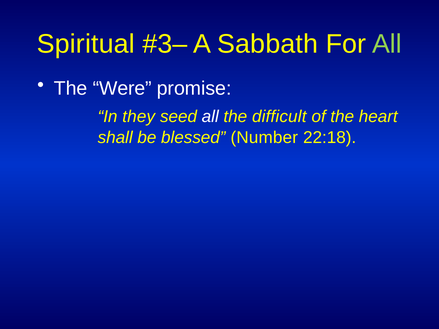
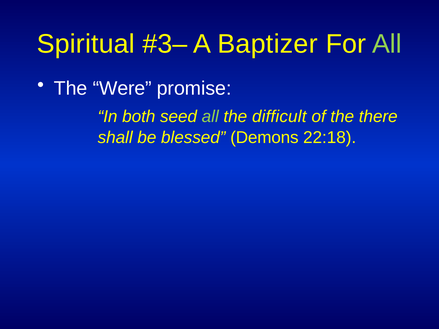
Sabbath: Sabbath -> Baptizer
they: they -> both
all at (210, 117) colour: white -> light green
heart: heart -> there
Number: Number -> Demons
